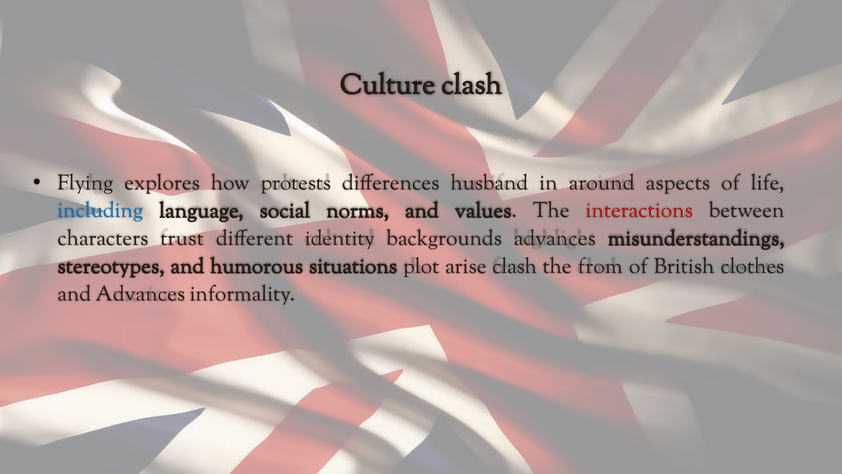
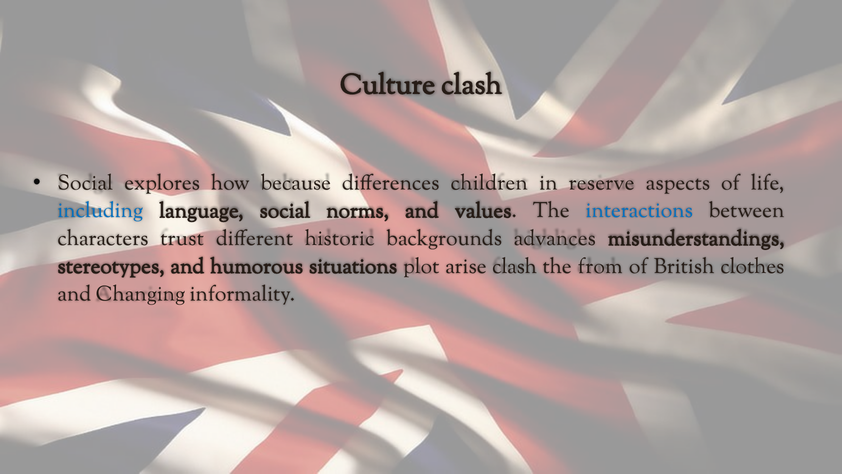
Flying at (85, 183): Flying -> Social
protests: protests -> because
husband: husband -> children
around: around -> reserve
interactions colour: red -> blue
identity: identity -> historic
and Advances: Advances -> Changing
